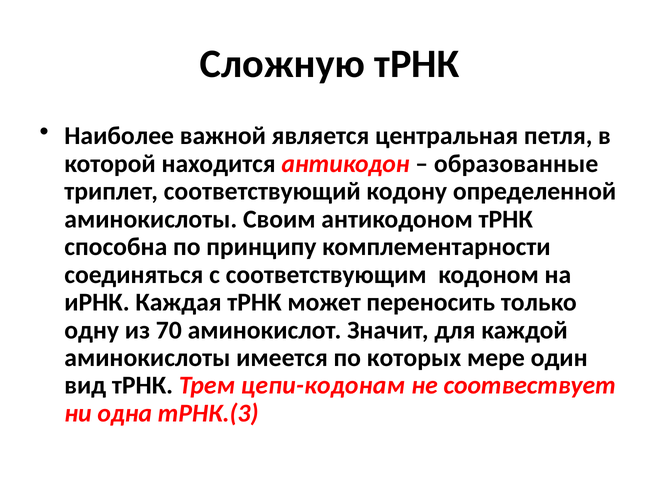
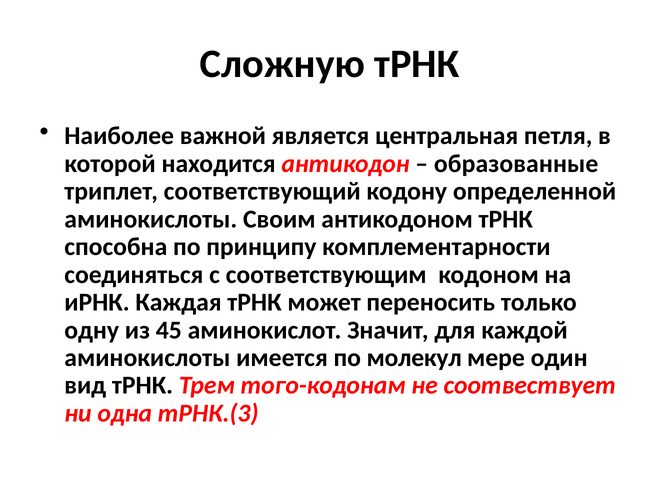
70: 70 -> 45
которых: которых -> молекул
цепи-кодонам: цепи-кодонам -> того-кодонам
